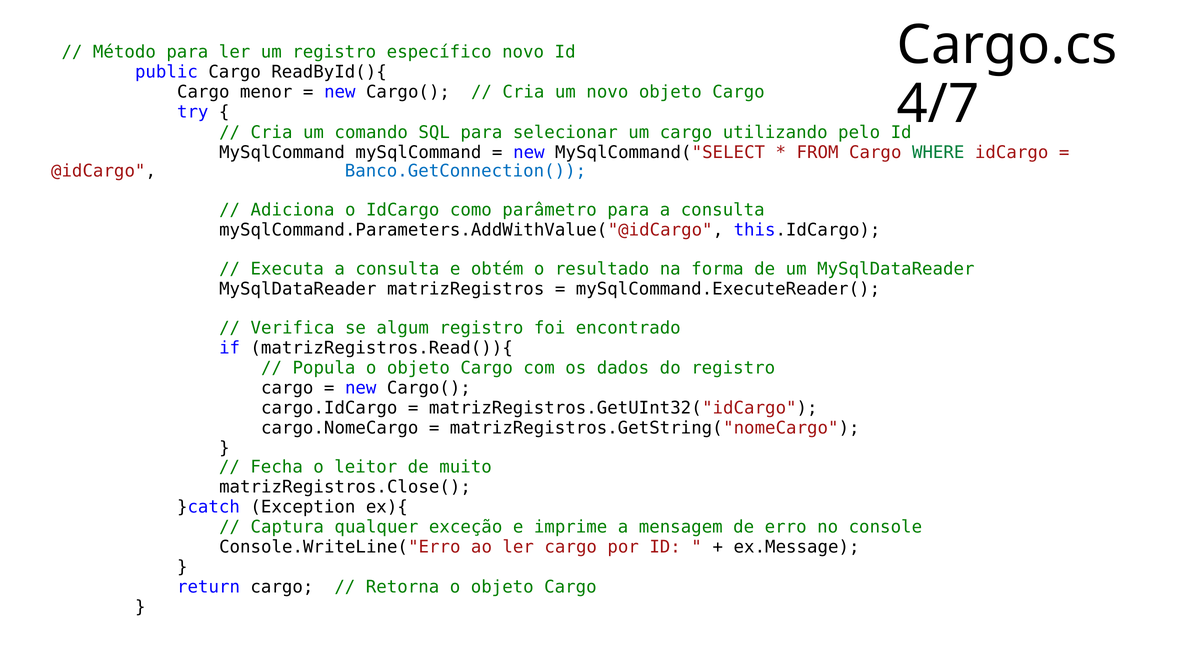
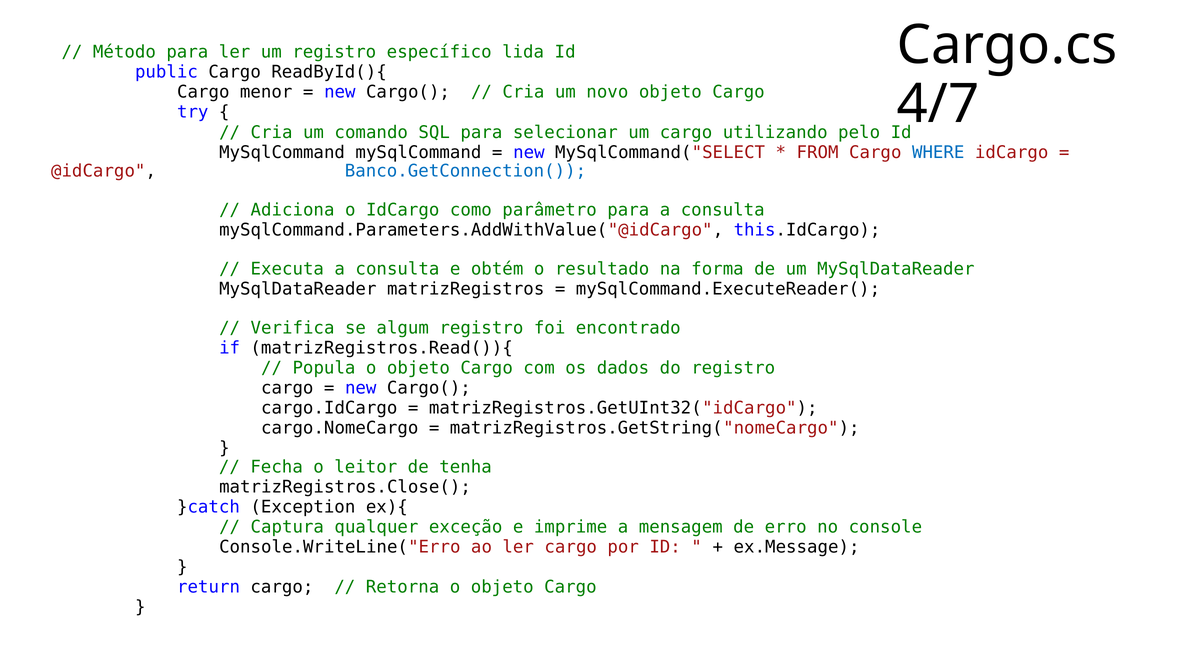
específico novo: novo -> lida
WHERE colour: green -> blue
muito: muito -> tenha
